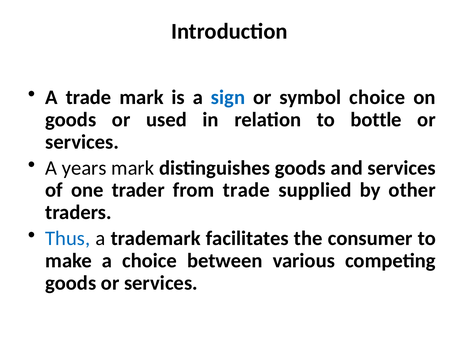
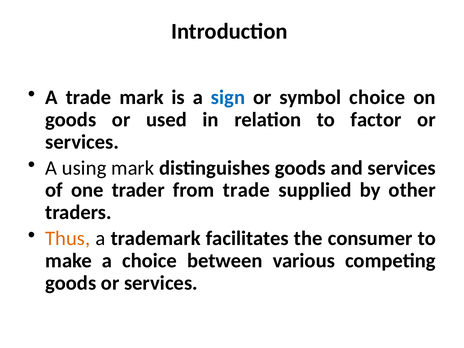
bottle: bottle -> factor
years: years -> using
Thus colour: blue -> orange
